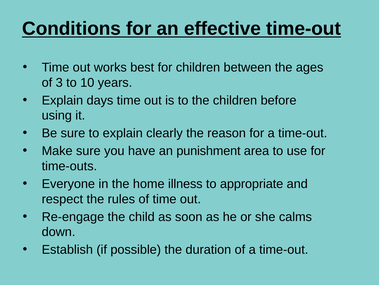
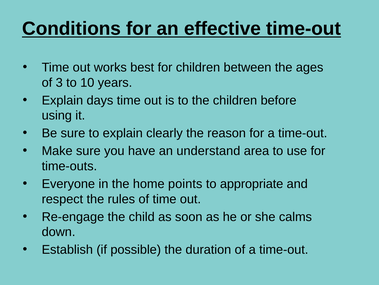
punishment: punishment -> understand
illness: illness -> points
